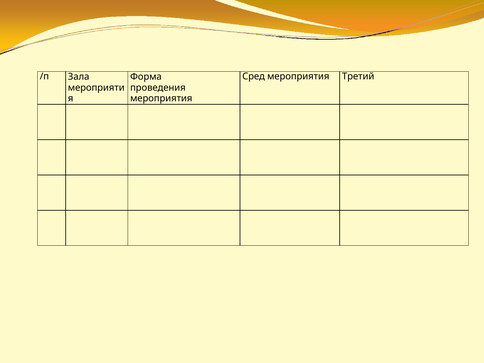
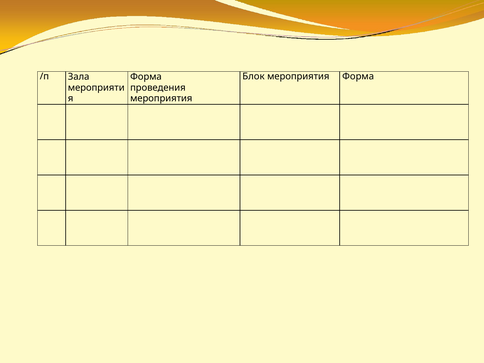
Сред: Сред -> Блок
мероприятия Третий: Третий -> Форма
